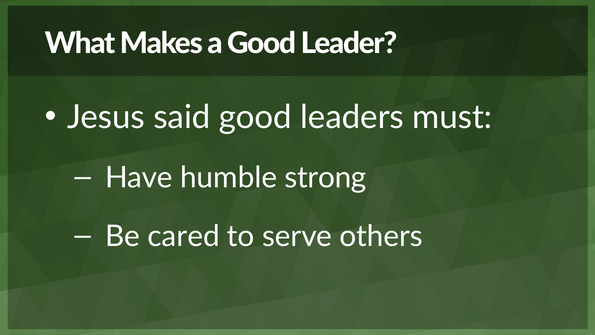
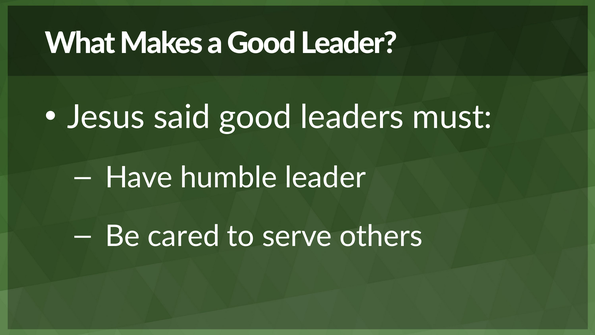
humble strong: strong -> leader
